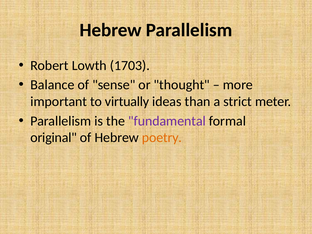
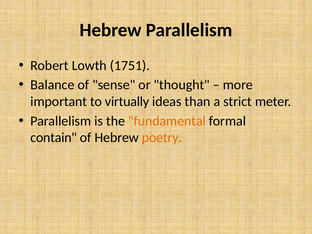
1703: 1703 -> 1751
fundamental colour: purple -> orange
original: original -> contain
